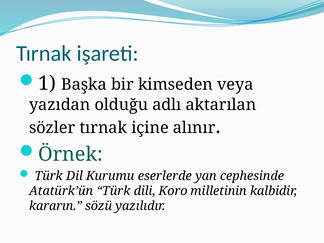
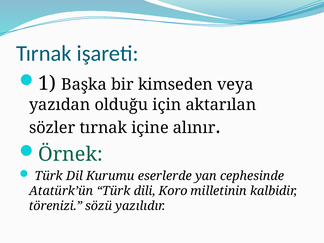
adlı: adlı -> için
kararın: kararın -> törenizi
